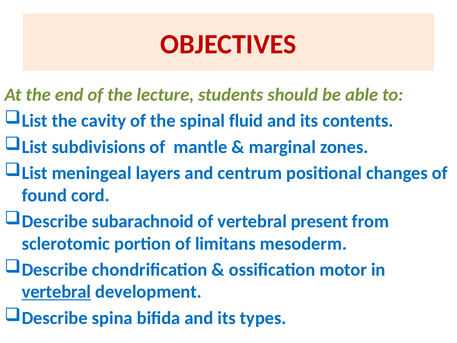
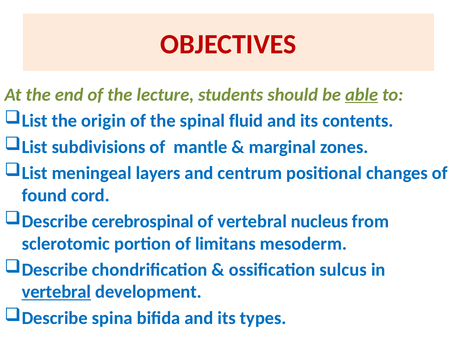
able underline: none -> present
cavity: cavity -> origin
subarachnoid: subarachnoid -> cerebrospinal
present: present -> nucleus
motor: motor -> sulcus
